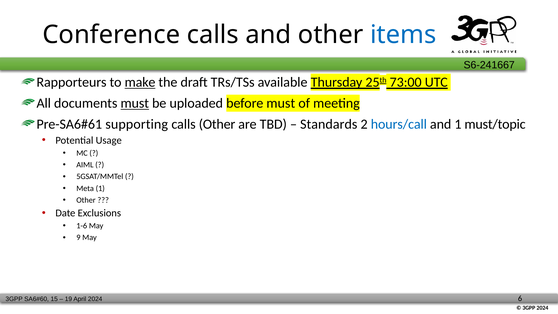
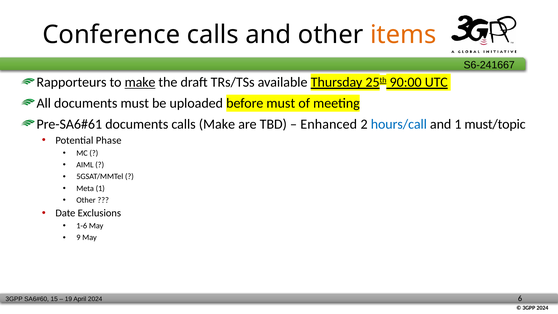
items colour: blue -> orange
73:00: 73:00 -> 90:00
must at (135, 103) underline: present -> none
supporting at (137, 124): supporting -> documents
calls Other: Other -> Make
Standards: Standards -> Enhanced
Usage: Usage -> Phase
